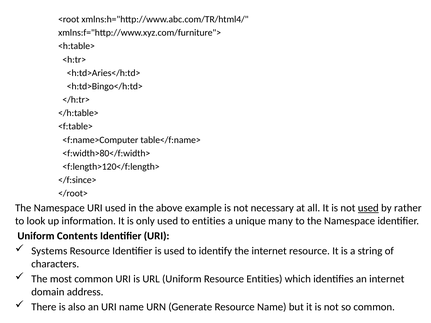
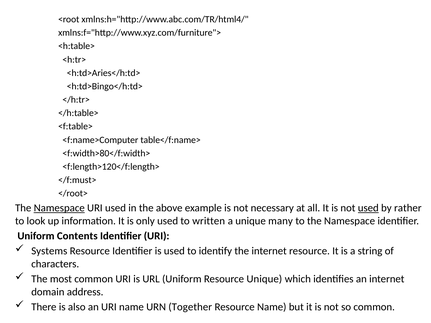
</f:since>: </f:since> -> </f:must>
Namespace at (59, 208) underline: none -> present
to entities: entities -> written
Resource Entities: Entities -> Unique
Generate: Generate -> Together
